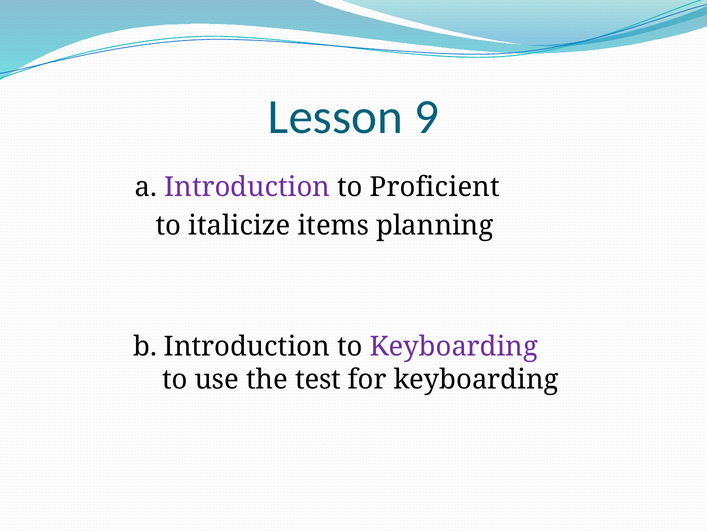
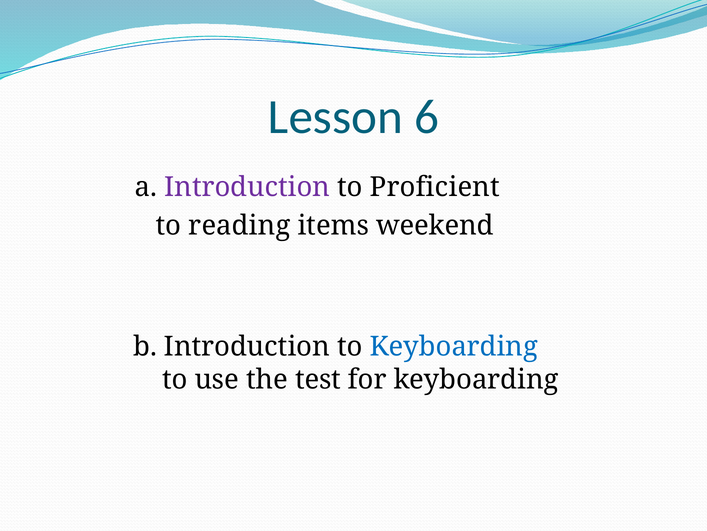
9: 9 -> 6
italicize: italicize -> reading
planning: planning -> weekend
Keyboarding at (454, 346) colour: purple -> blue
